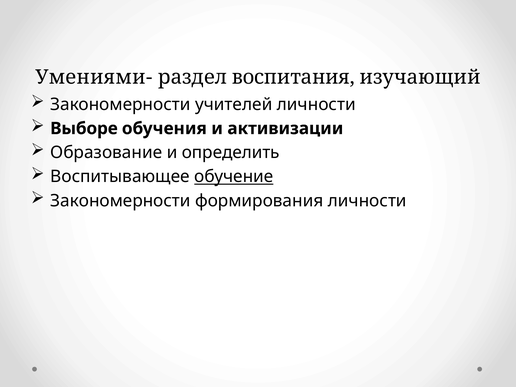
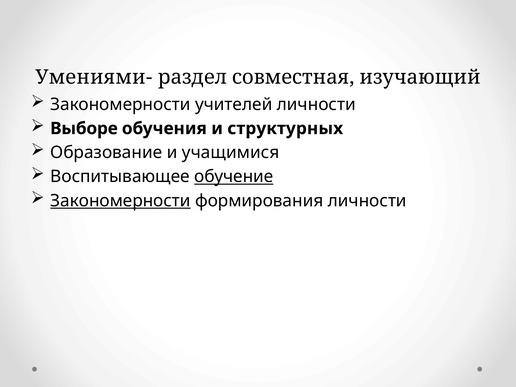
воспитания: воспитания -> совместная
активизации: активизации -> структурных
определить: определить -> учащимися
Закономерности at (120, 201) underline: none -> present
